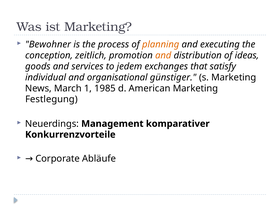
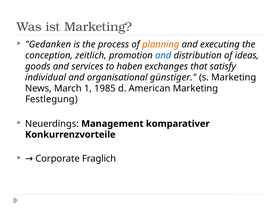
Bewohner: Bewohner -> Gedanken
and at (163, 55) colour: orange -> blue
jedem: jedem -> haben
Abläufe: Abläufe -> Fraglich
